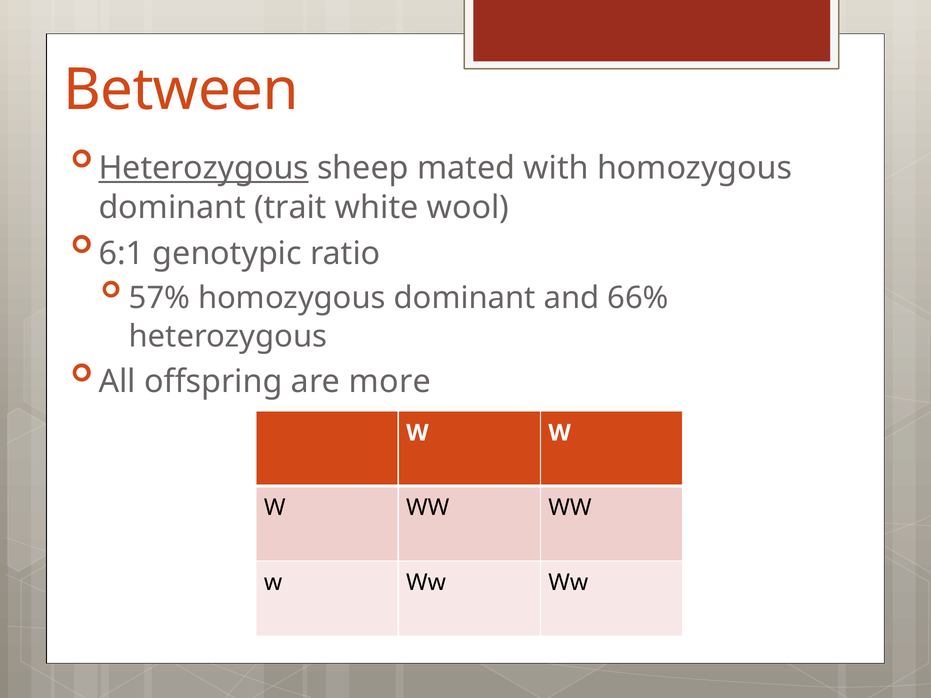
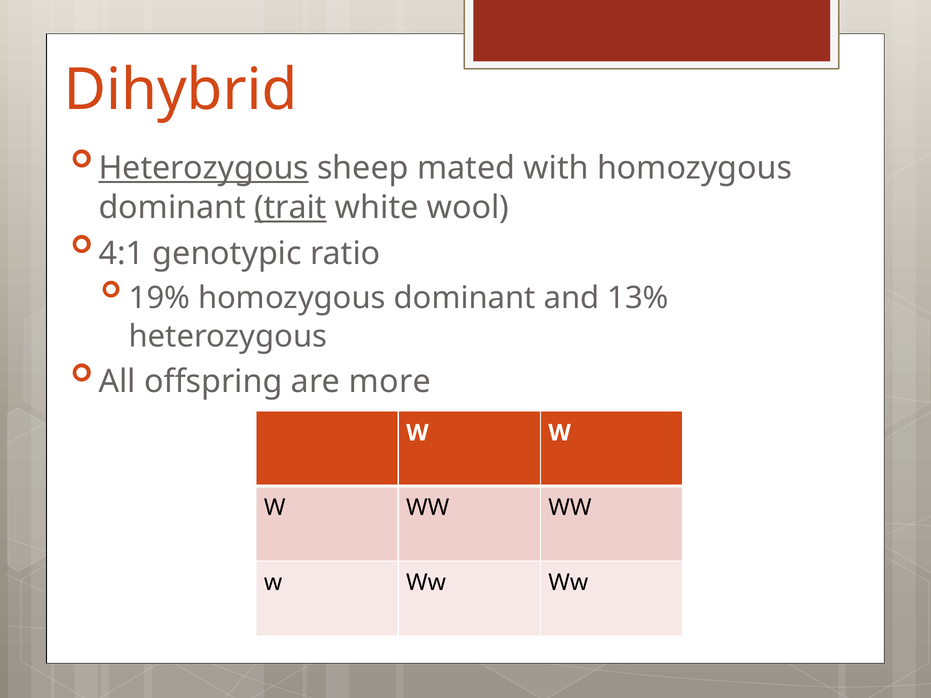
Between: Between -> Dihybrid
trait underline: none -> present
6:1: 6:1 -> 4:1
57%: 57% -> 19%
66%: 66% -> 13%
